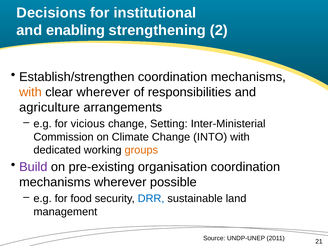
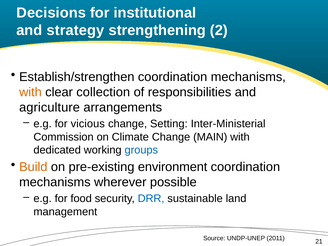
enabling: enabling -> strategy
clear wherever: wherever -> collection
INTO: INTO -> MAIN
groups colour: orange -> blue
Build colour: purple -> orange
organisation: organisation -> environment
